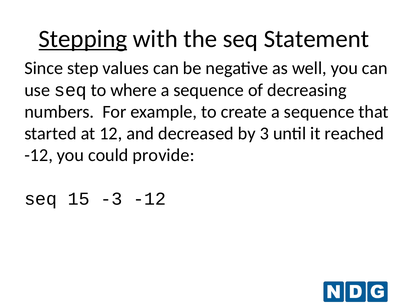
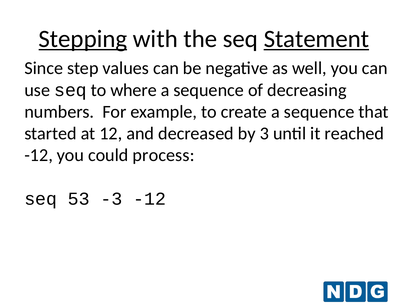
Statement underline: none -> present
provide: provide -> process
15: 15 -> 53
